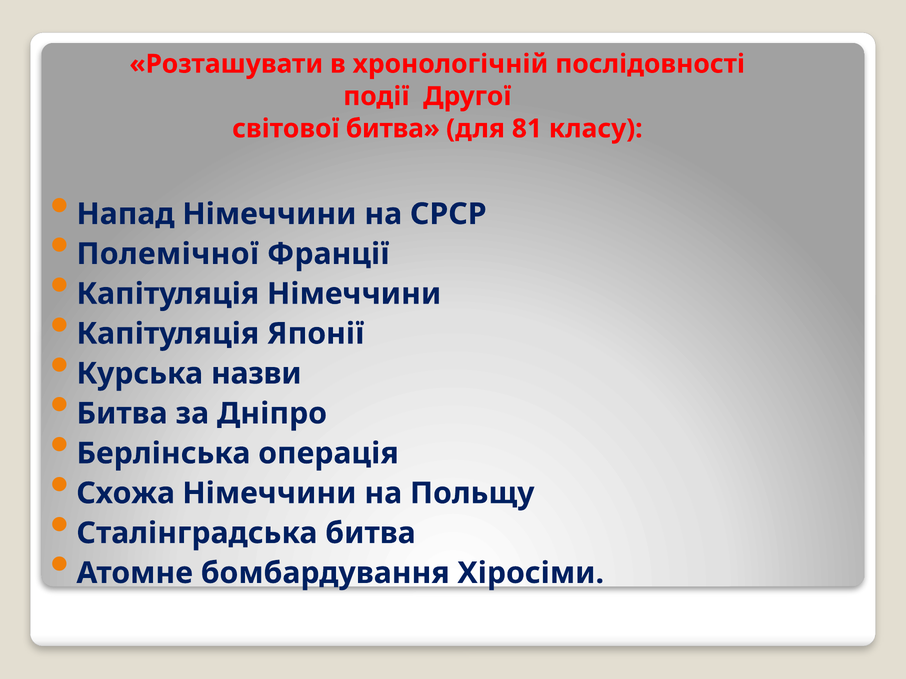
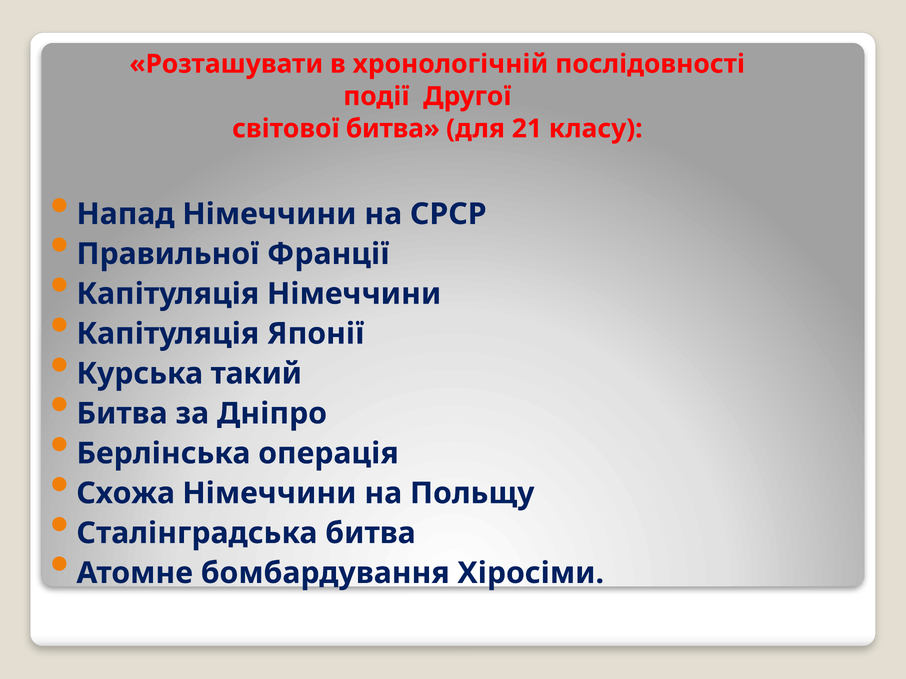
81: 81 -> 21
Полемічної: Полемічної -> Правильної
назви: назви -> такий
